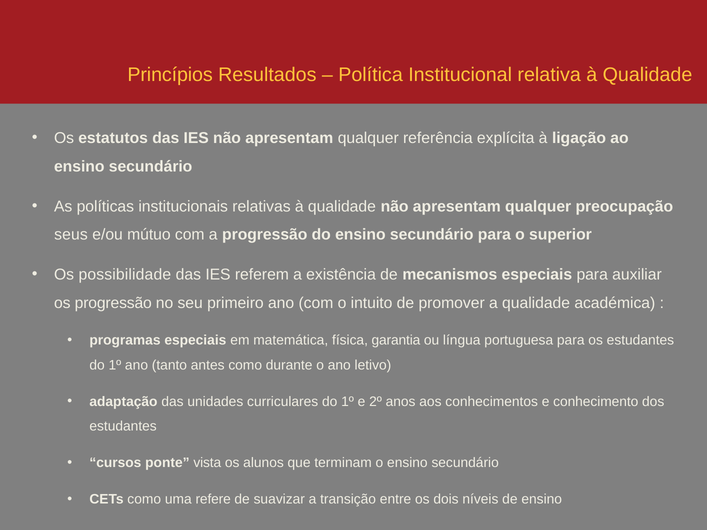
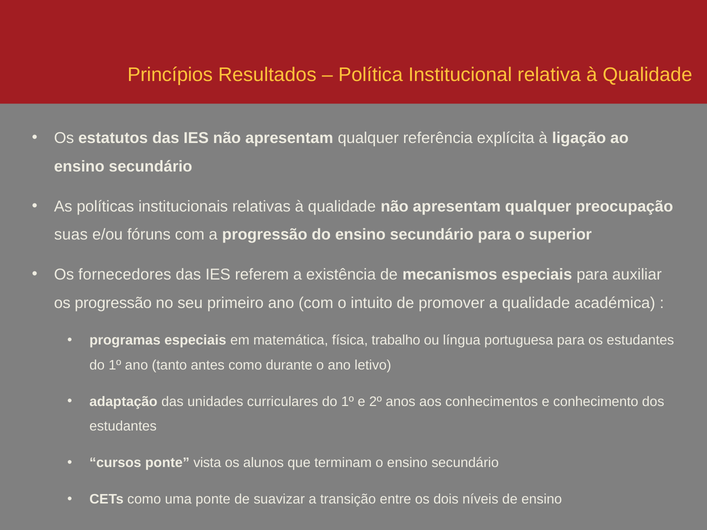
seus: seus -> suas
mútuo: mútuo -> fóruns
possibilidade: possibilidade -> fornecedores
garantia: garantia -> trabalho
uma refere: refere -> ponte
